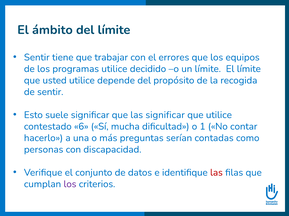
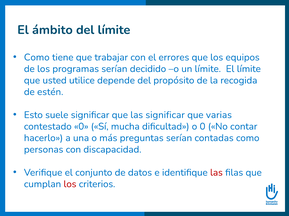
Sentir at (37, 57): Sentir -> Como
programas utilice: utilice -> serían
de sentir: sentir -> estén
que utilice: utilice -> varias
contestado 6: 6 -> 0
o 1: 1 -> 0
los at (70, 185) colour: purple -> red
